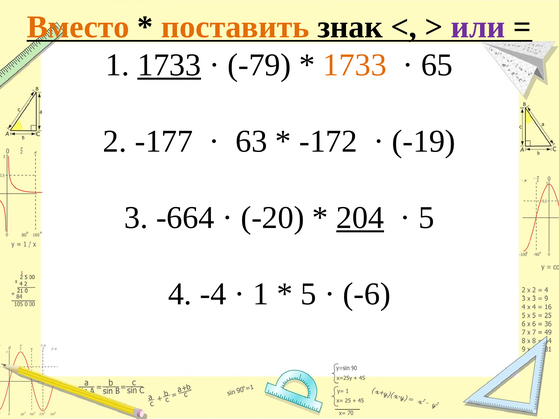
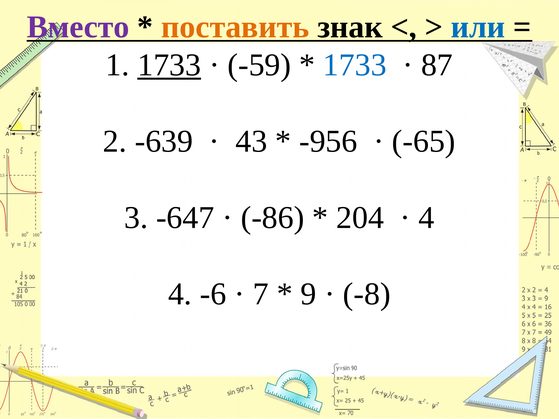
Вместо colour: orange -> purple
или colour: purple -> blue
-79: -79 -> -59
1733 at (355, 65) colour: orange -> blue
65: 65 -> 87
-177: -177 -> -639
63: 63 -> 43
-172: -172 -> -956
-19: -19 -> -65
-664: -664 -> -647
-20: -20 -> -86
204 underline: present -> none
5 at (426, 218): 5 -> 4
-4: -4 -> -6
1 at (261, 294): 1 -> 7
5 at (308, 294): 5 -> 9
-6: -6 -> -8
